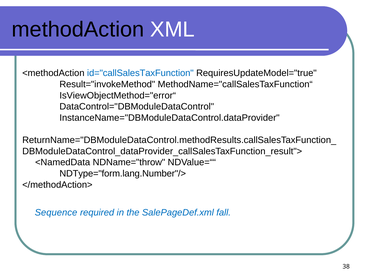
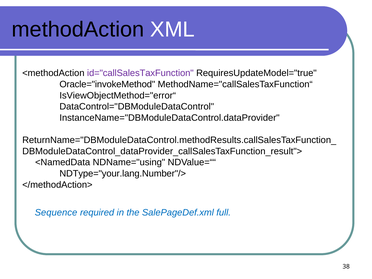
id="callSalesTaxFunction colour: blue -> purple
Result="invokeMethod: Result="invokeMethod -> Oracle="invokeMethod
NDName="throw: NDName="throw -> NDName="using
NDType="form.lang.Number"/>: NDType="form.lang.Number"/> -> NDType="your.lang.Number"/>
fall: fall -> full
